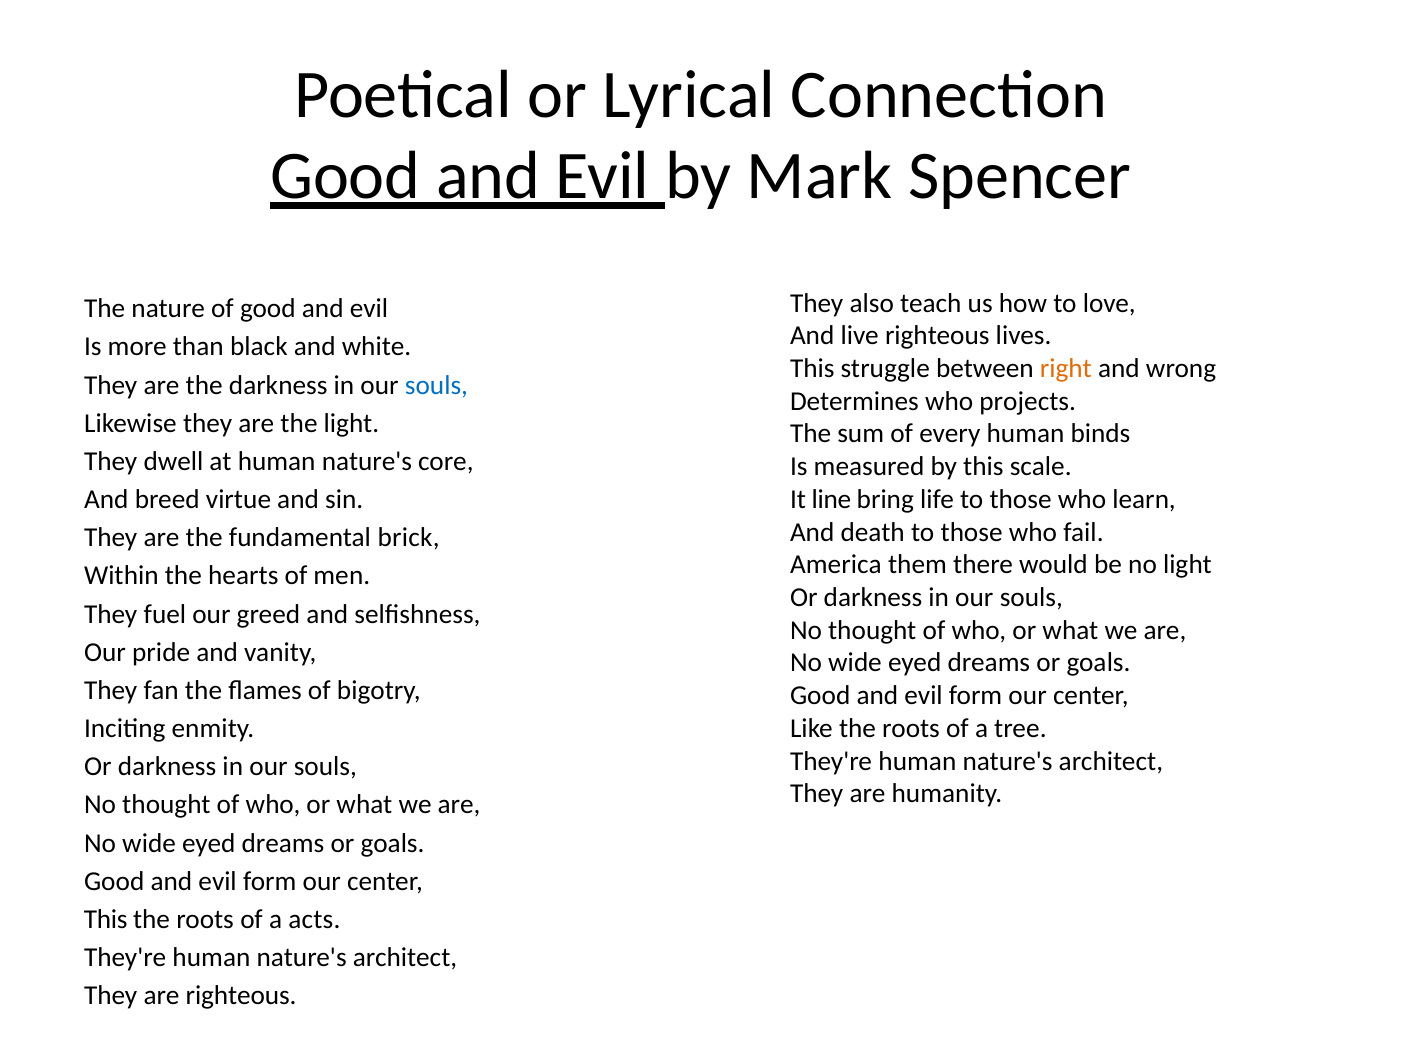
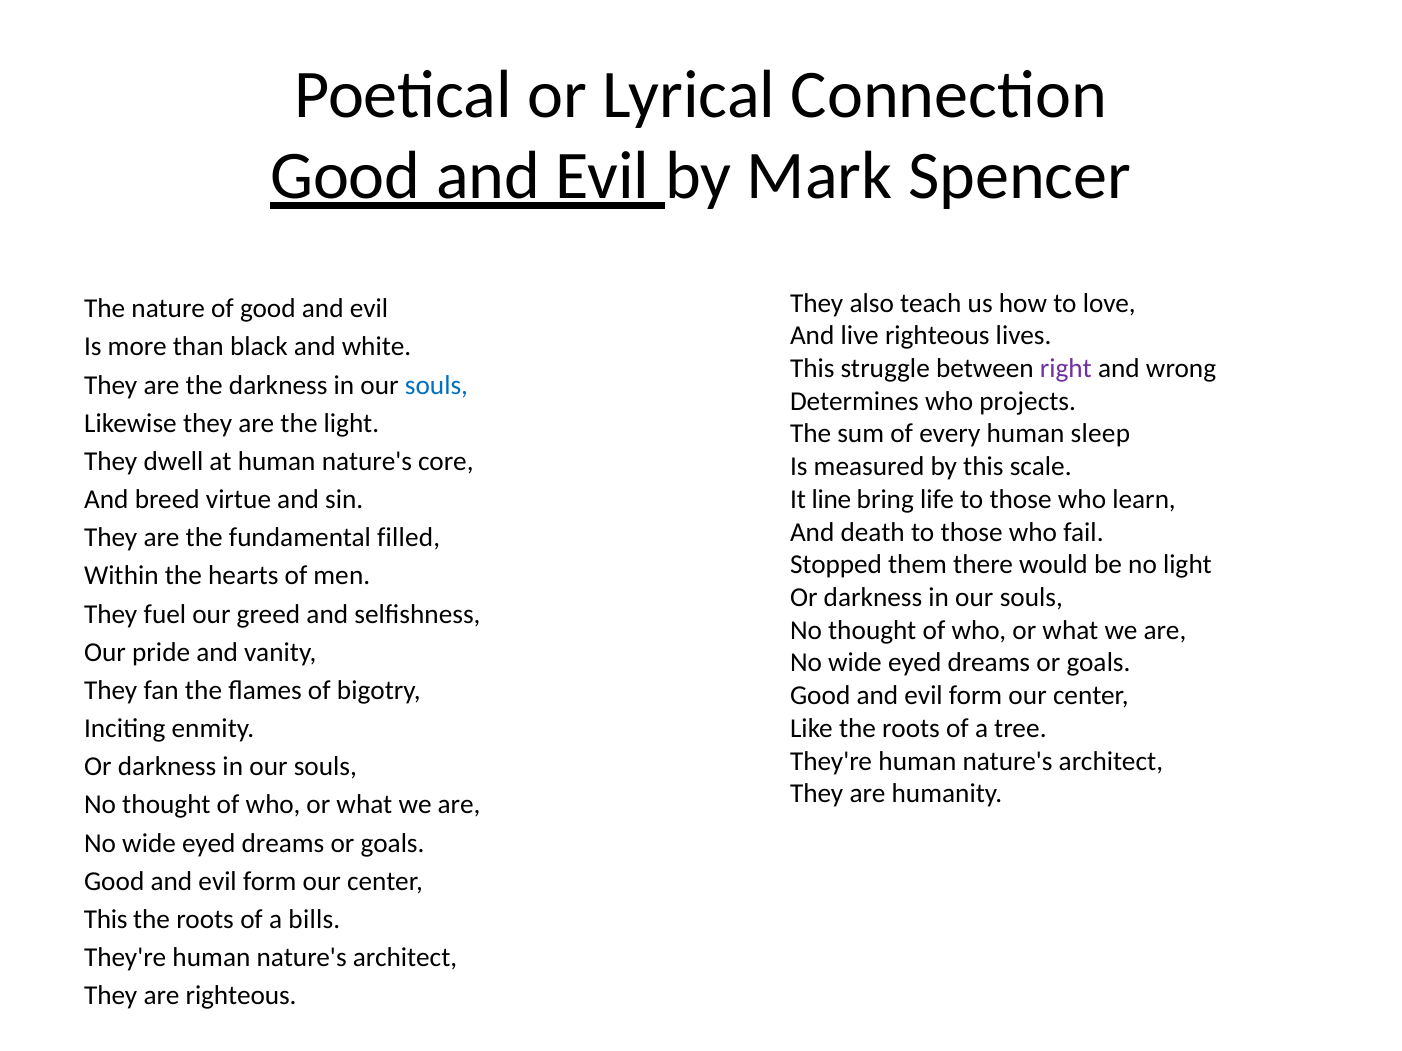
right colour: orange -> purple
binds: binds -> sleep
brick: brick -> filled
America: America -> Stopped
acts: acts -> bills
